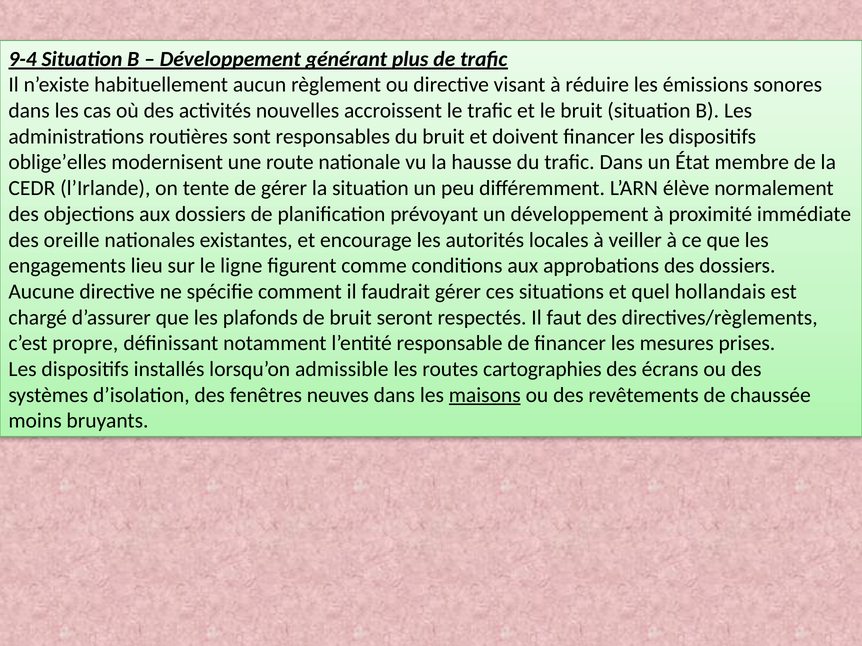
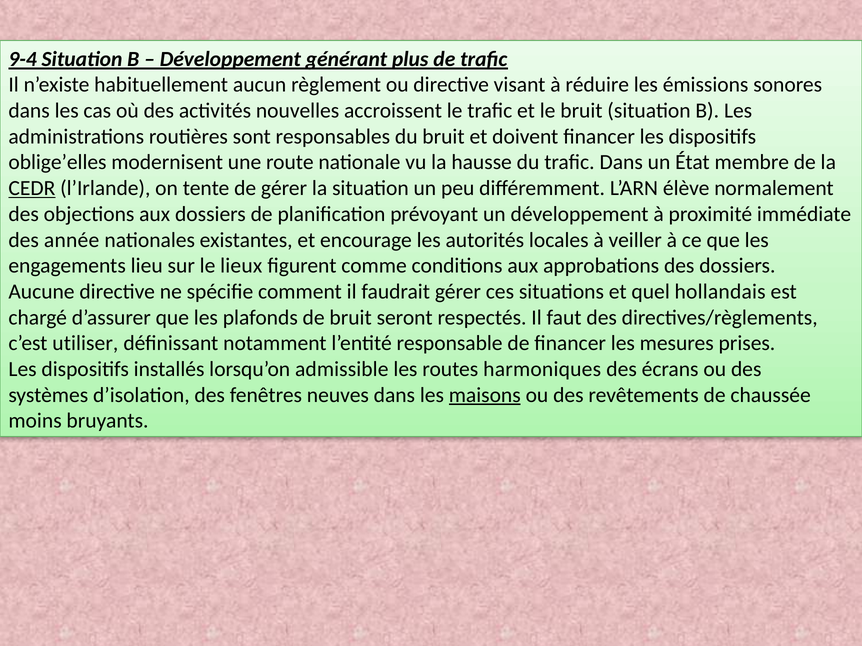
CEDR underline: none -> present
oreille: oreille -> année
ligne: ligne -> lieux
propre: propre -> utiliser
cartographies: cartographies -> harmoniques
